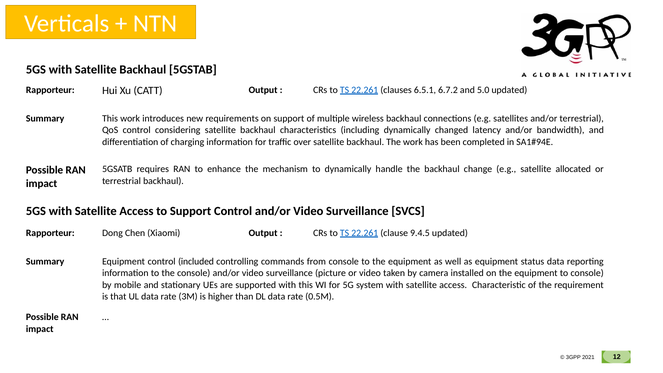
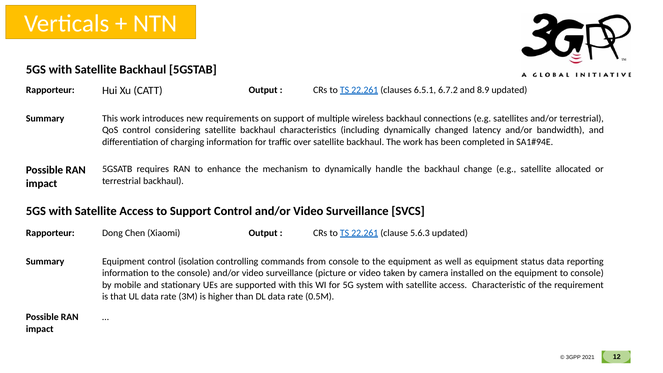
5.0: 5.0 -> 8.9
9.4.5: 9.4.5 -> 5.6.3
included: included -> isolation
